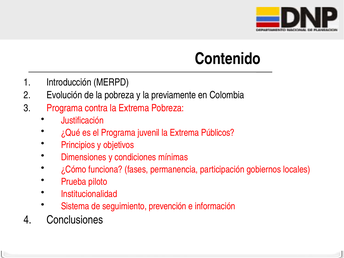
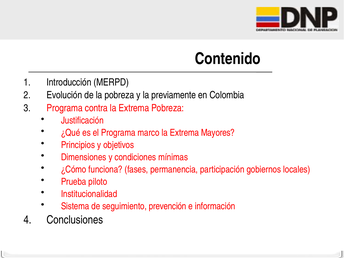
juvenil: juvenil -> marco
Públicos: Públicos -> Mayores
